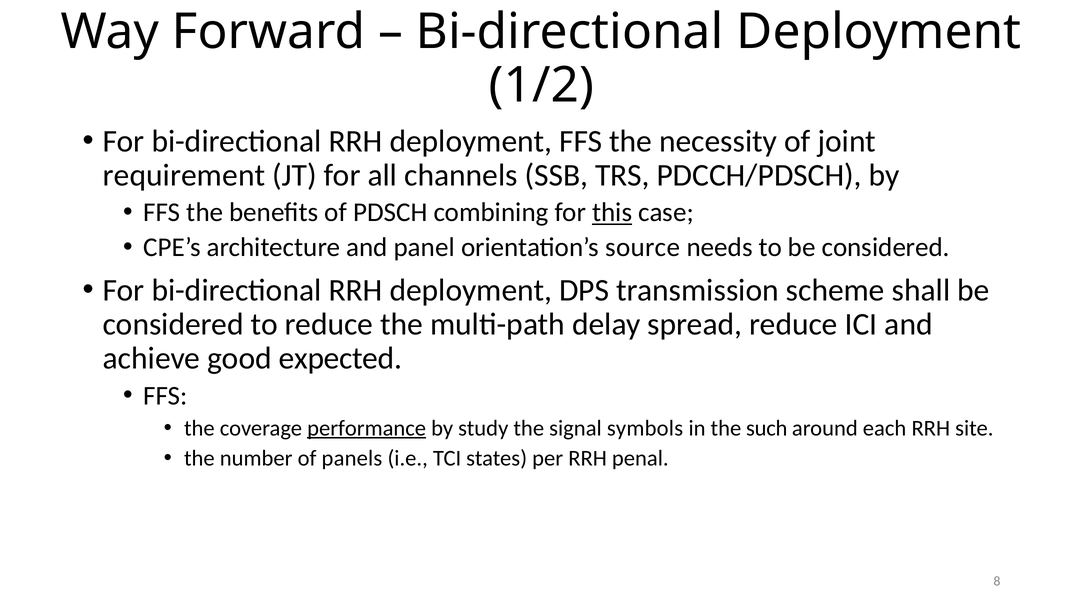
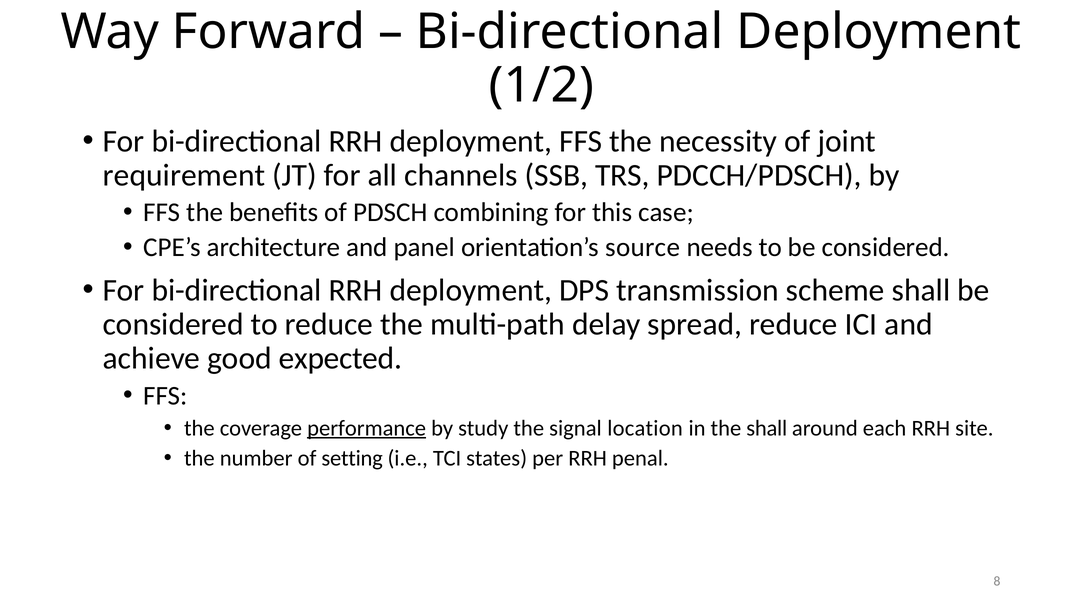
this underline: present -> none
symbols: symbols -> location
the such: such -> shall
panels: panels -> setting
